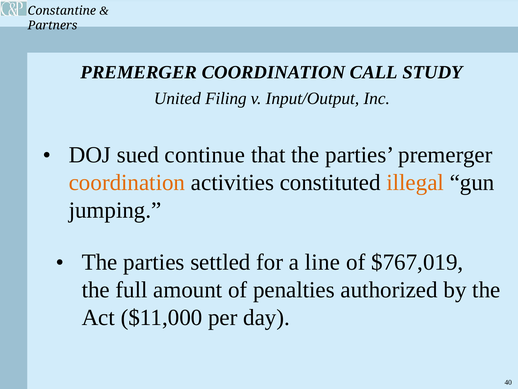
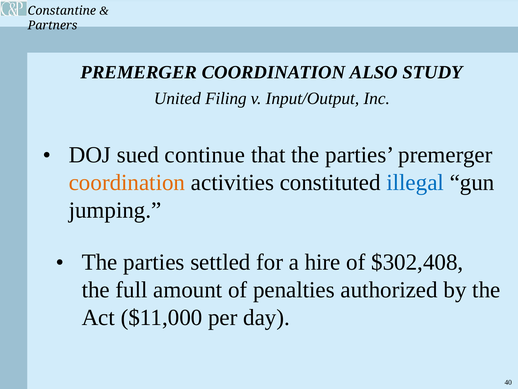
CALL: CALL -> ALSO
illegal colour: orange -> blue
line: line -> hire
$767,019: $767,019 -> $302,408
